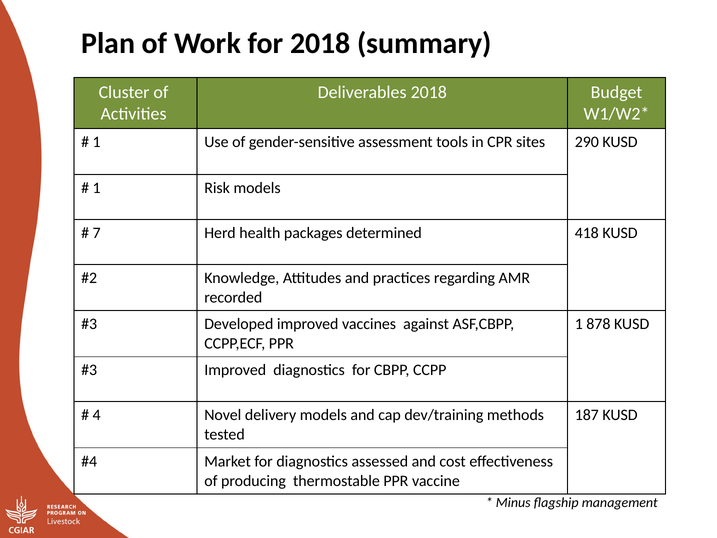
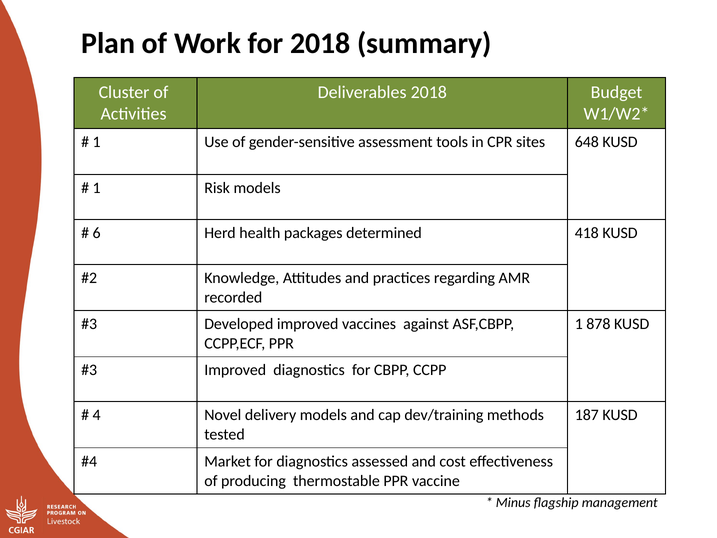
290: 290 -> 648
7: 7 -> 6
